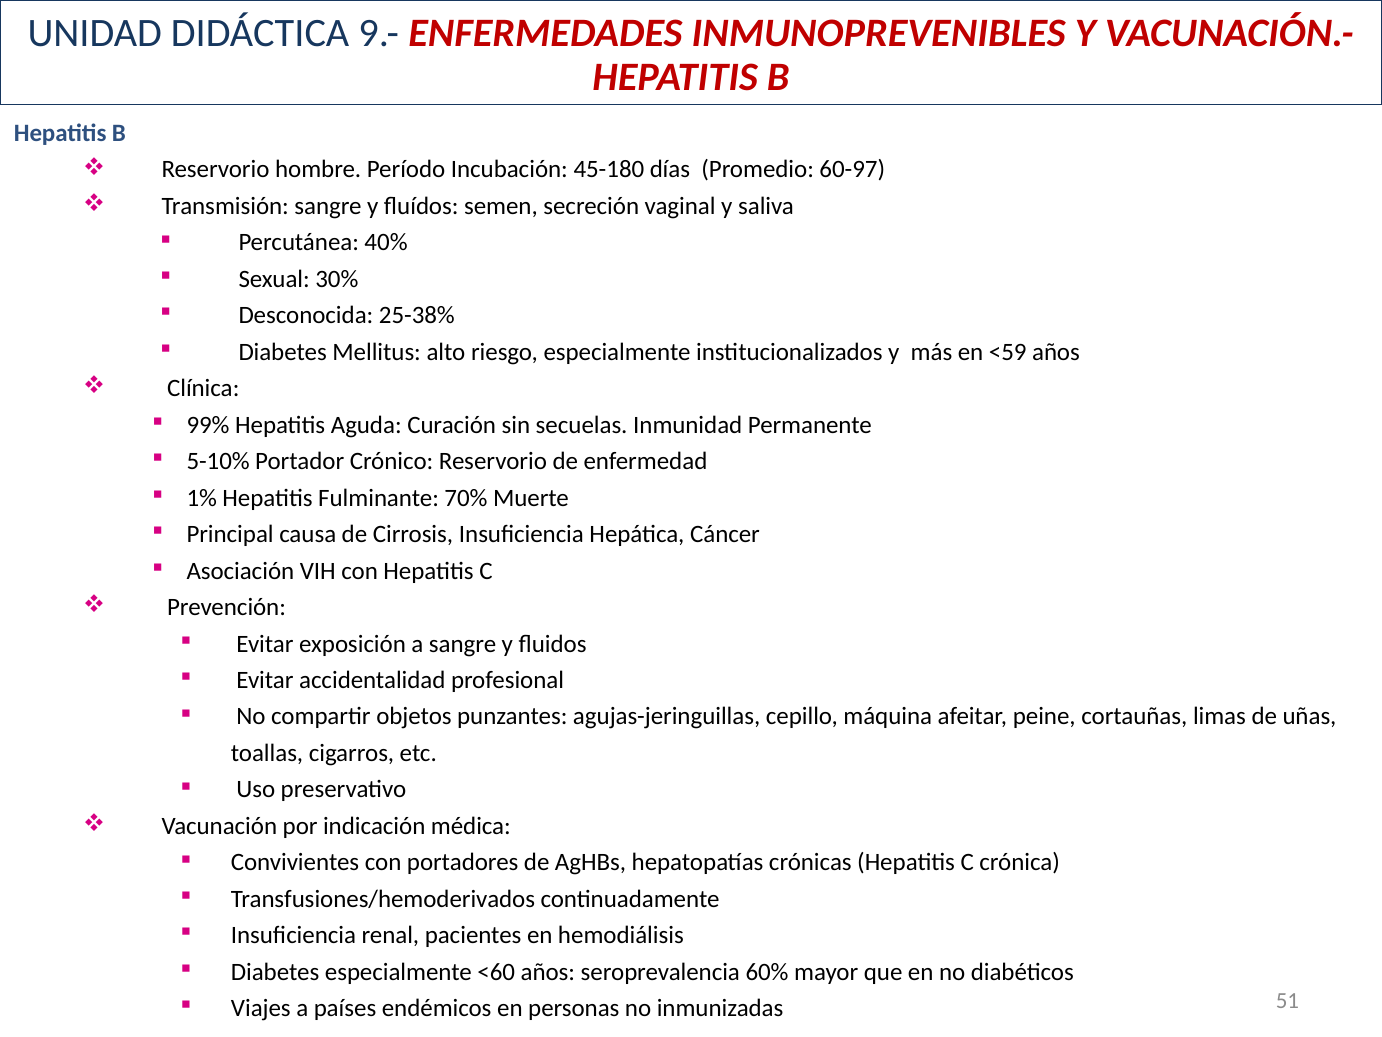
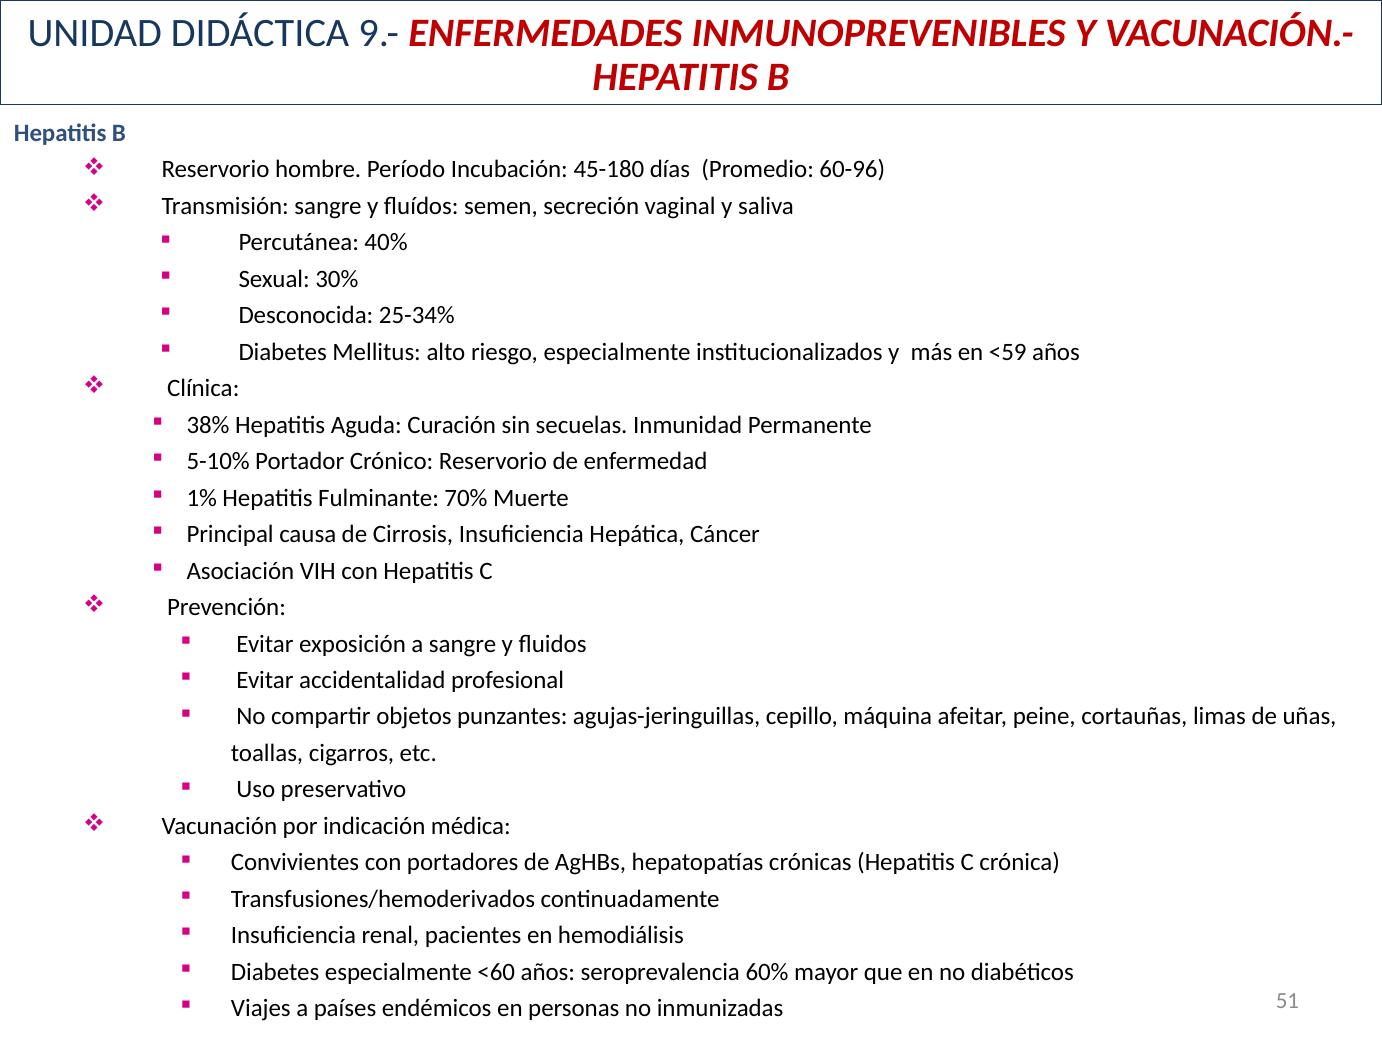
60-97: 60-97 -> 60-96
25-38%: 25-38% -> 25-34%
99%: 99% -> 38%
